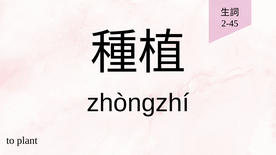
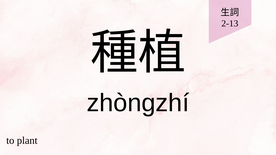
2-45: 2-45 -> 2-13
